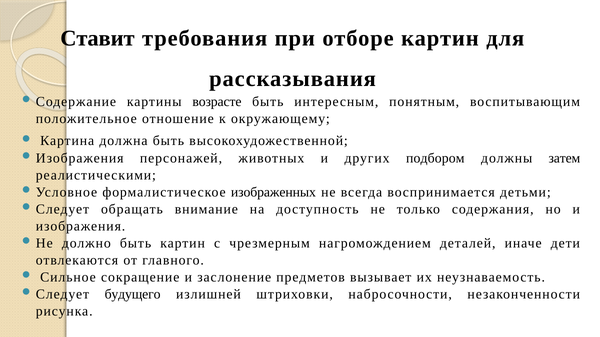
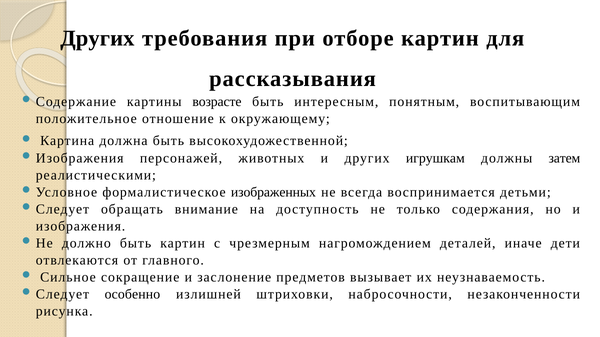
Ставит at (97, 39): Ставит -> Других
подбором: подбором -> игрушкам
будущего: будущего -> особенно
